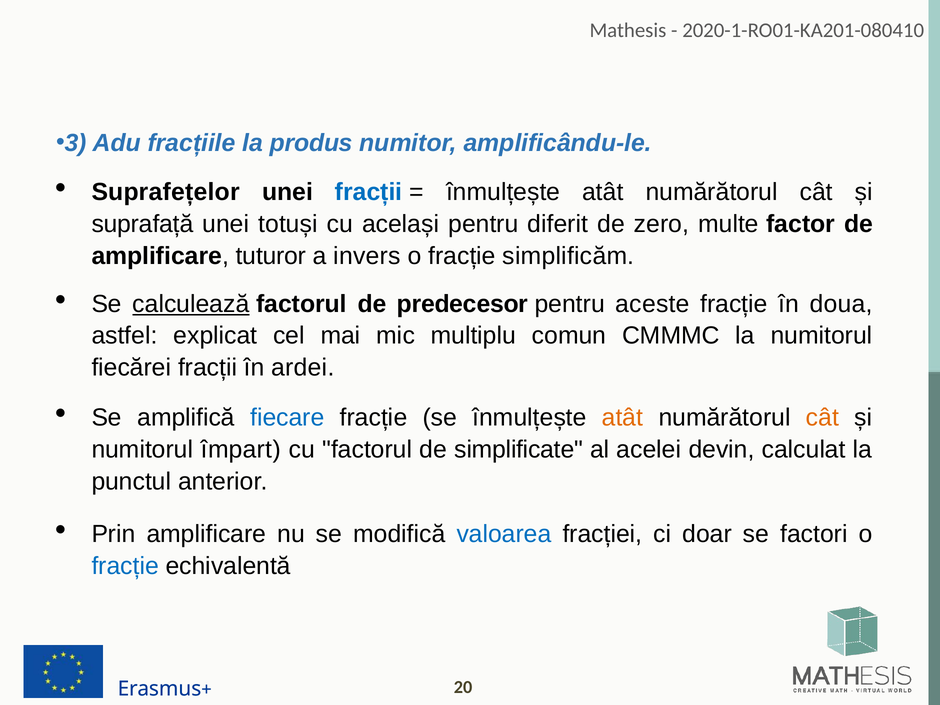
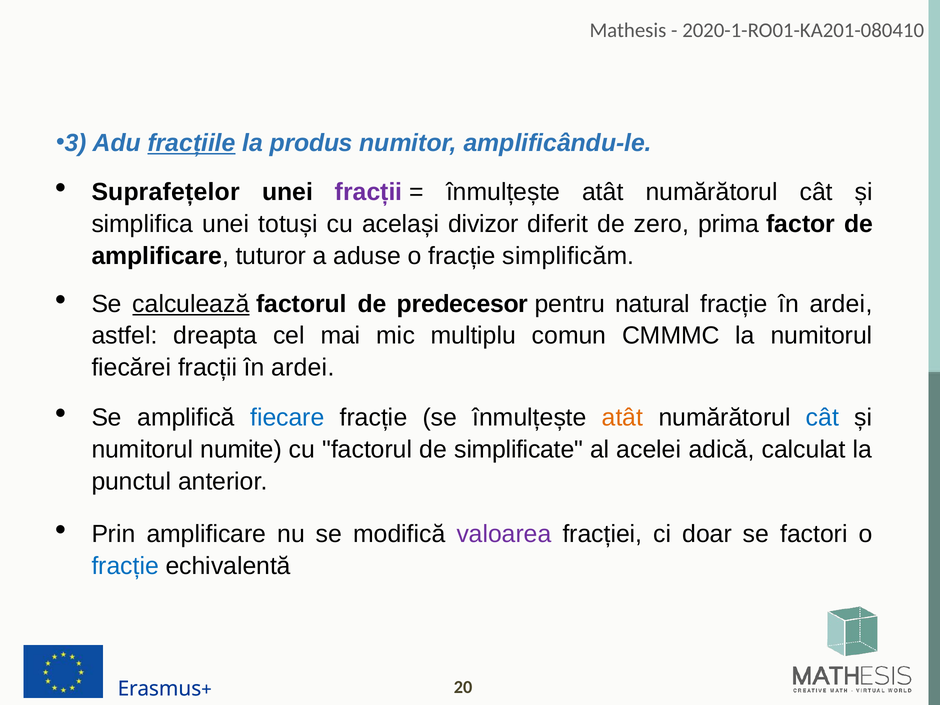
fracțiile underline: none -> present
fracții at (369, 192) colour: blue -> purple
suprafață: suprafață -> simplifica
același pentru: pentru -> divizor
multe: multe -> prima
invers: invers -> aduse
aceste: aceste -> natural
fracție în doua: doua -> ardei
explicat: explicat -> dreapta
cât at (823, 418) colour: orange -> blue
împart: împart -> numite
devin: devin -> adică
valoarea colour: blue -> purple
